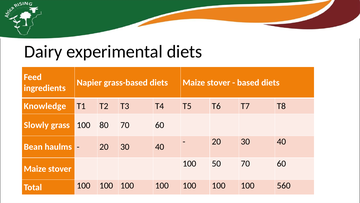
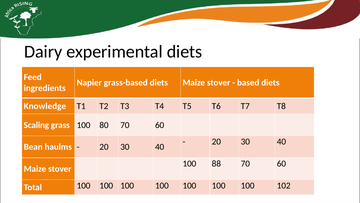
Slowly: Slowly -> Scaling
50: 50 -> 88
560: 560 -> 102
